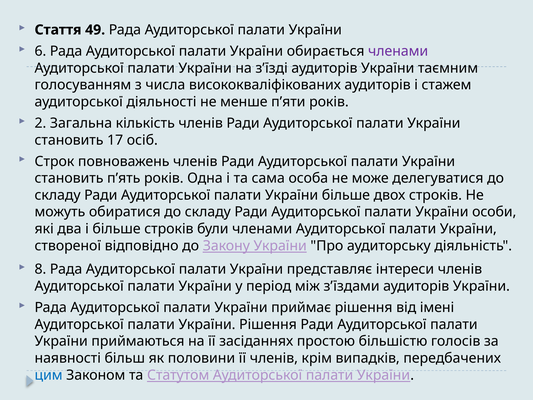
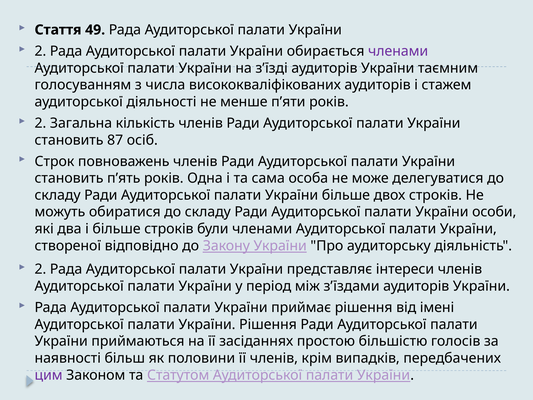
6 at (40, 51): 6 -> 2
17: 17 -> 87
8 at (40, 269): 8 -> 2
цим colour: blue -> purple
